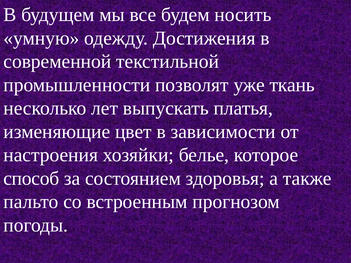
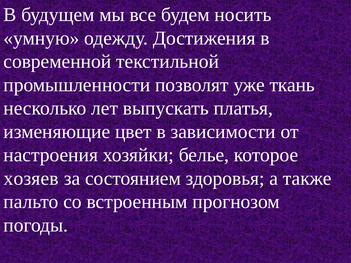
способ: способ -> хозяев
